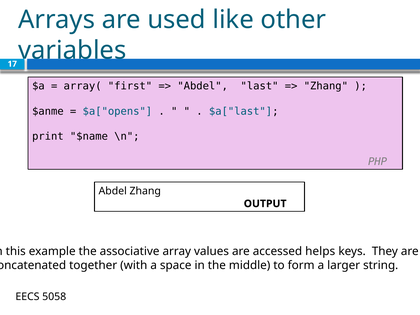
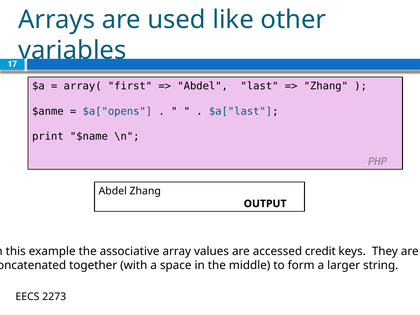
helps: helps -> credit
5058: 5058 -> 2273
